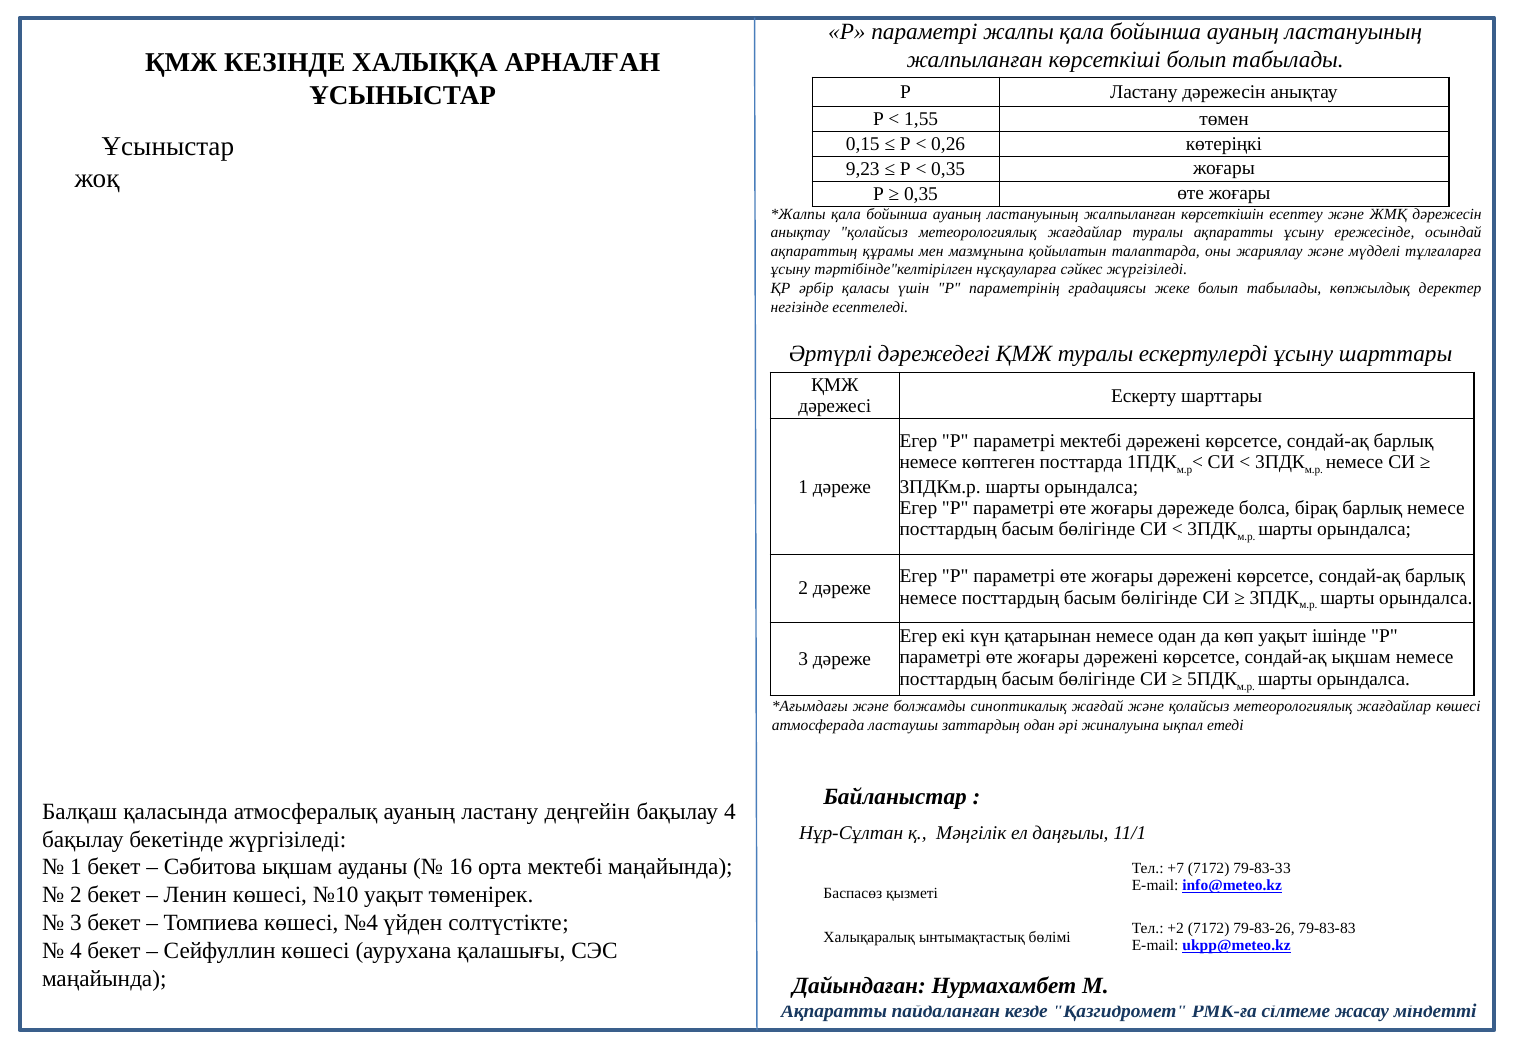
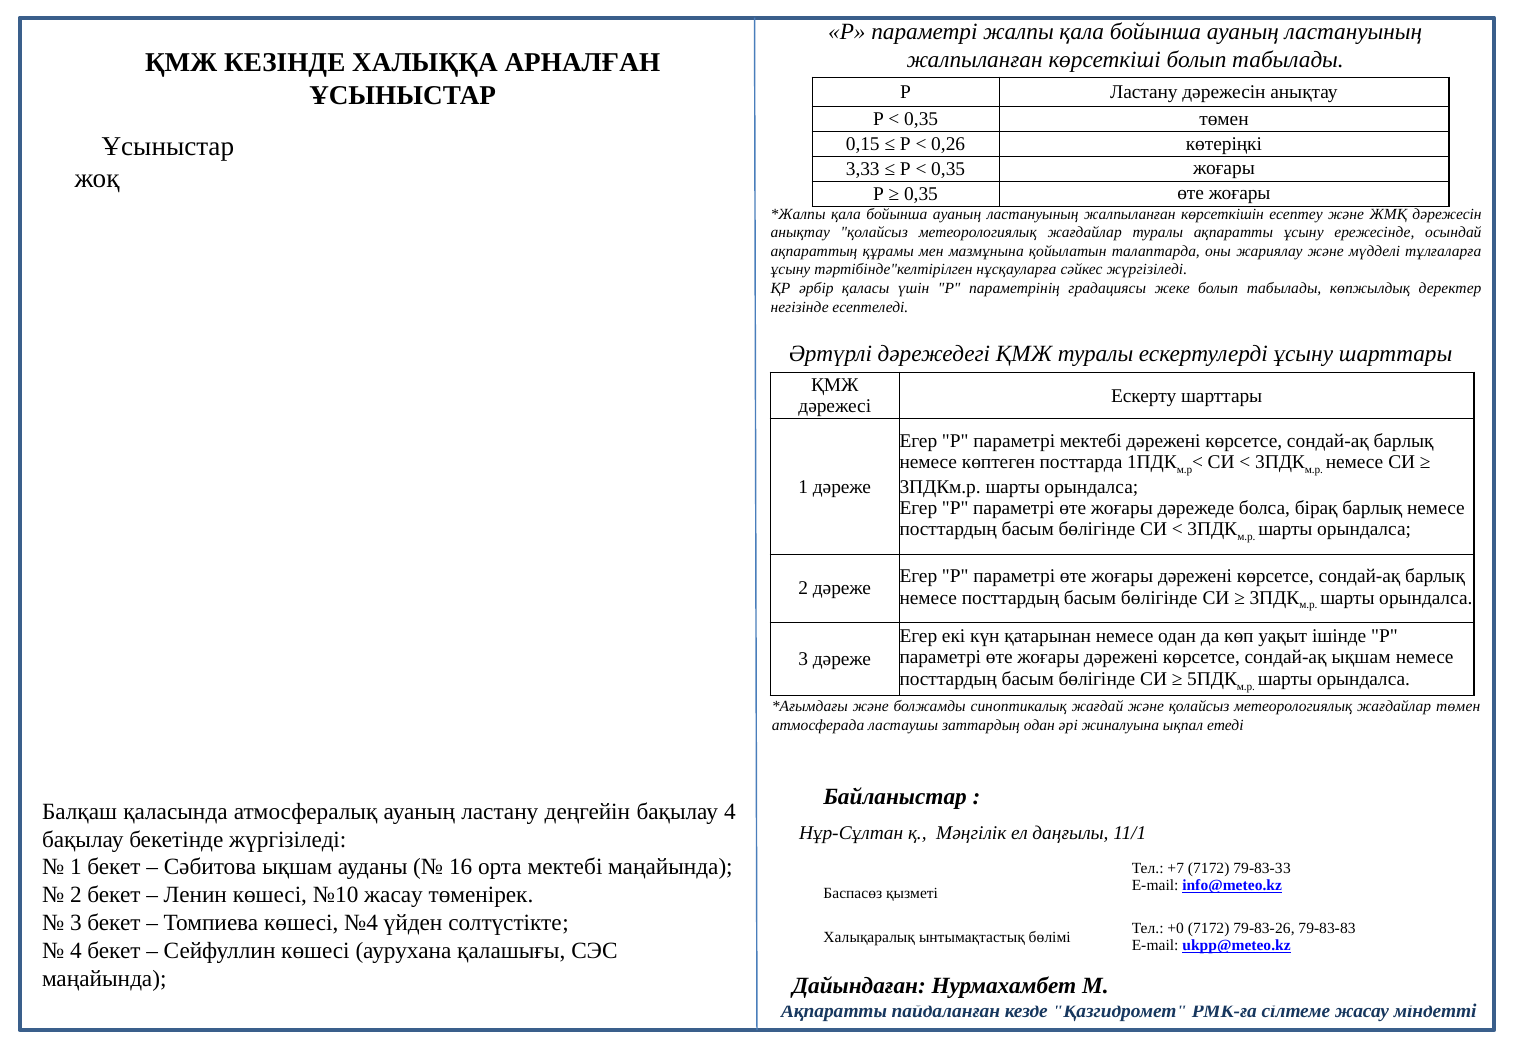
1,55 at (921, 119): 1,55 -> 0,35
9,23: 9,23 -> 3,33
жағдайлар көшесі: көшесі -> төмен
№10 уақыт: уақыт -> жасау
+2: +2 -> +0
